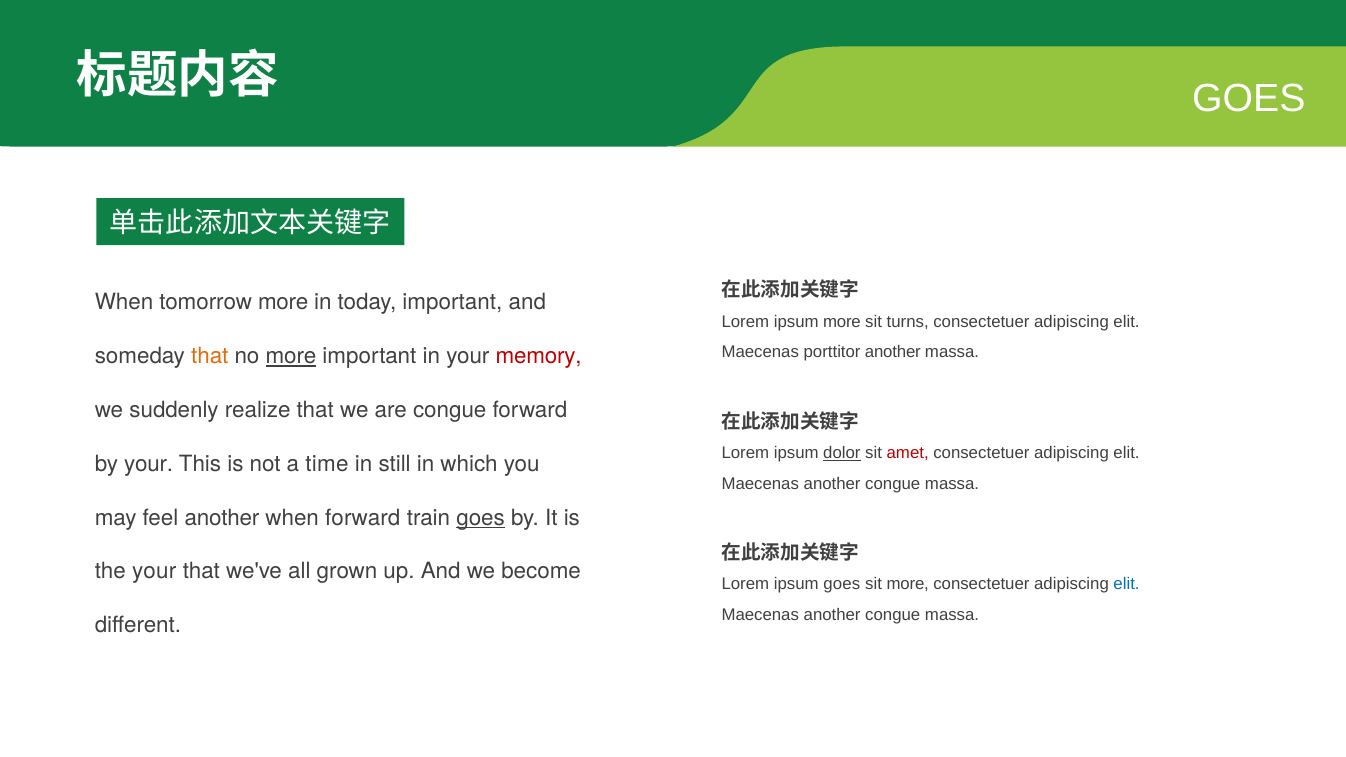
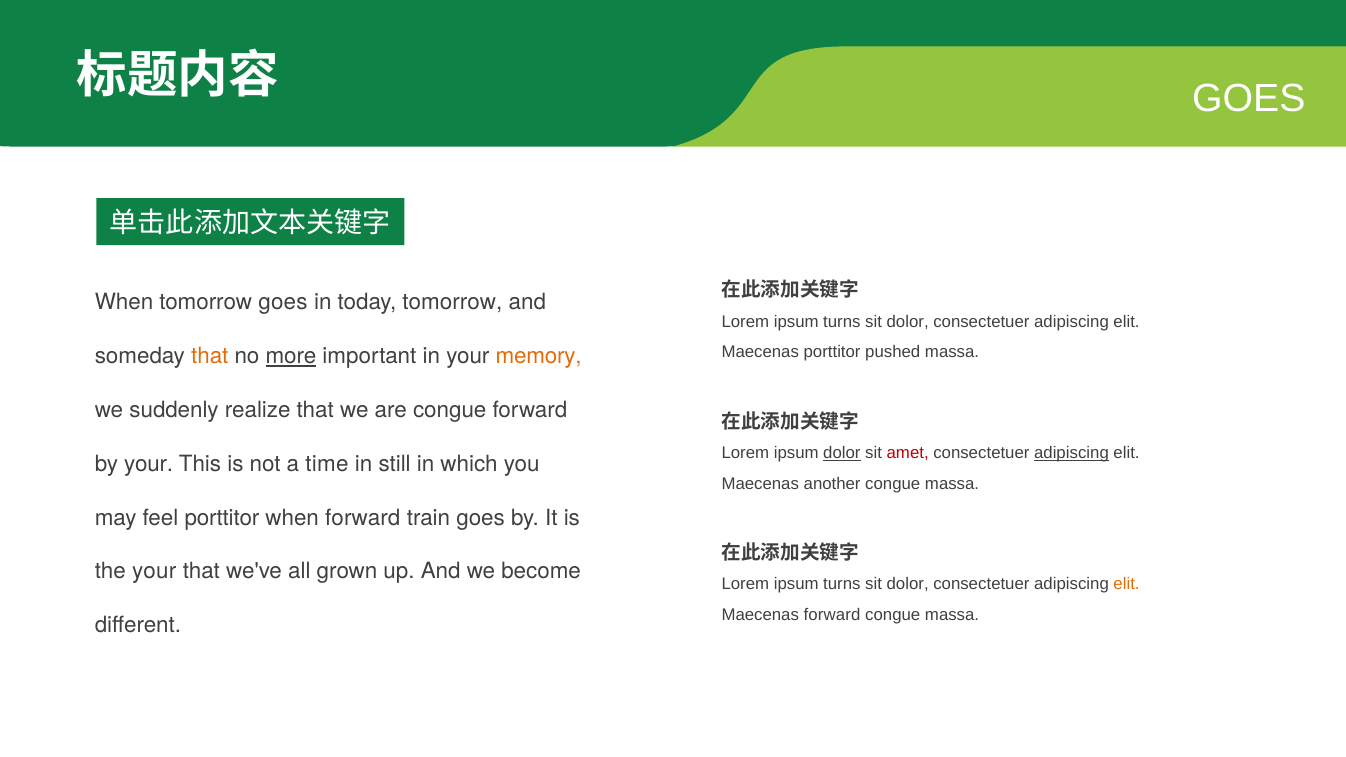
tomorrow more: more -> goes
today important: important -> tomorrow
more at (842, 322): more -> turns
turns at (908, 322): turns -> dolor
porttitor another: another -> pushed
memory colour: red -> orange
adipiscing at (1071, 453) underline: none -> present
feel another: another -> porttitor
goes at (481, 518) underline: present -> none
goes at (842, 585): goes -> turns
more at (908, 585): more -> dolor
elit at (1127, 585) colour: blue -> orange
another at (832, 615): another -> forward
